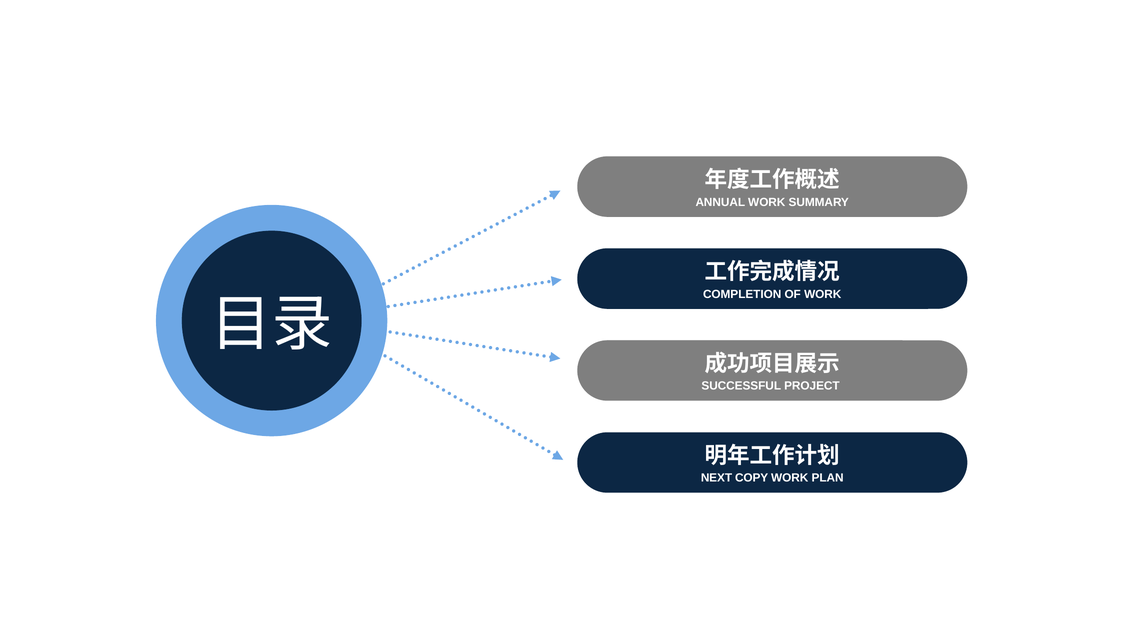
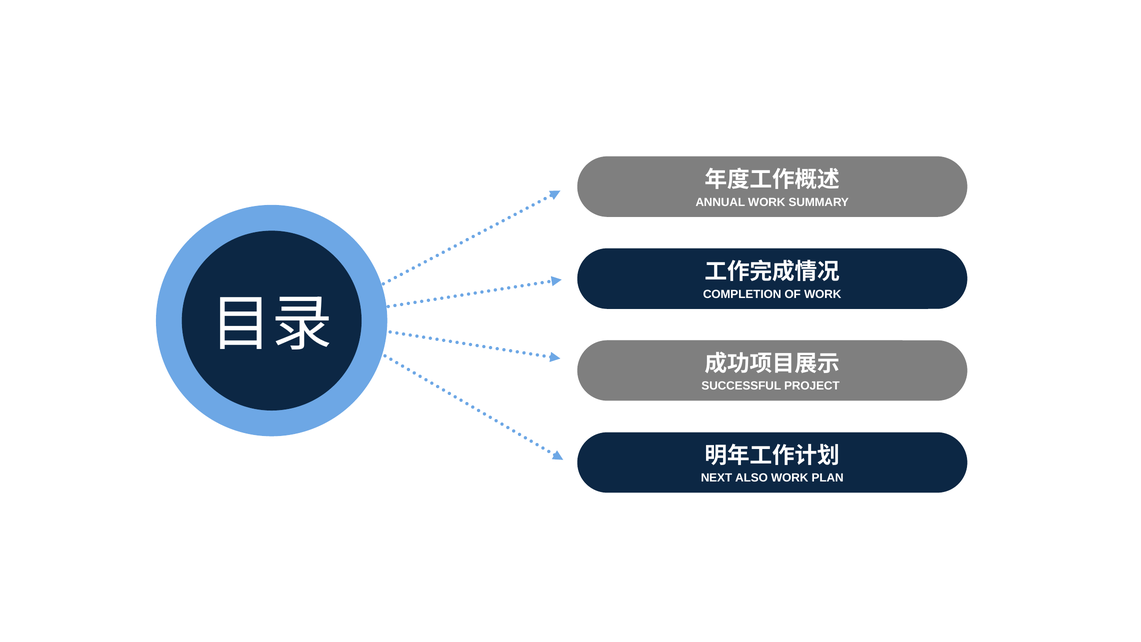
COPY: COPY -> ALSO
